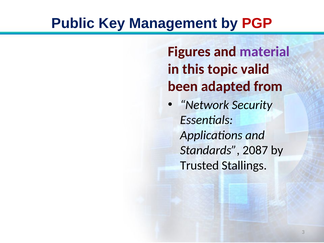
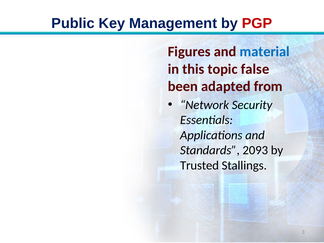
material colour: purple -> blue
valid: valid -> false
2087: 2087 -> 2093
